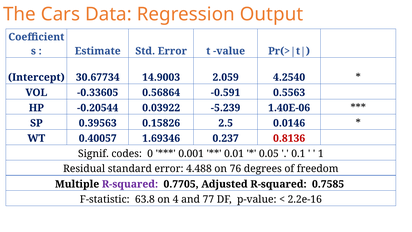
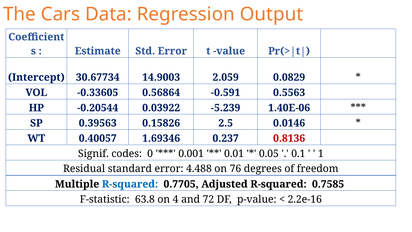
4.2540: 4.2540 -> 0.0829
R-squared at (130, 184) colour: purple -> blue
77: 77 -> 72
